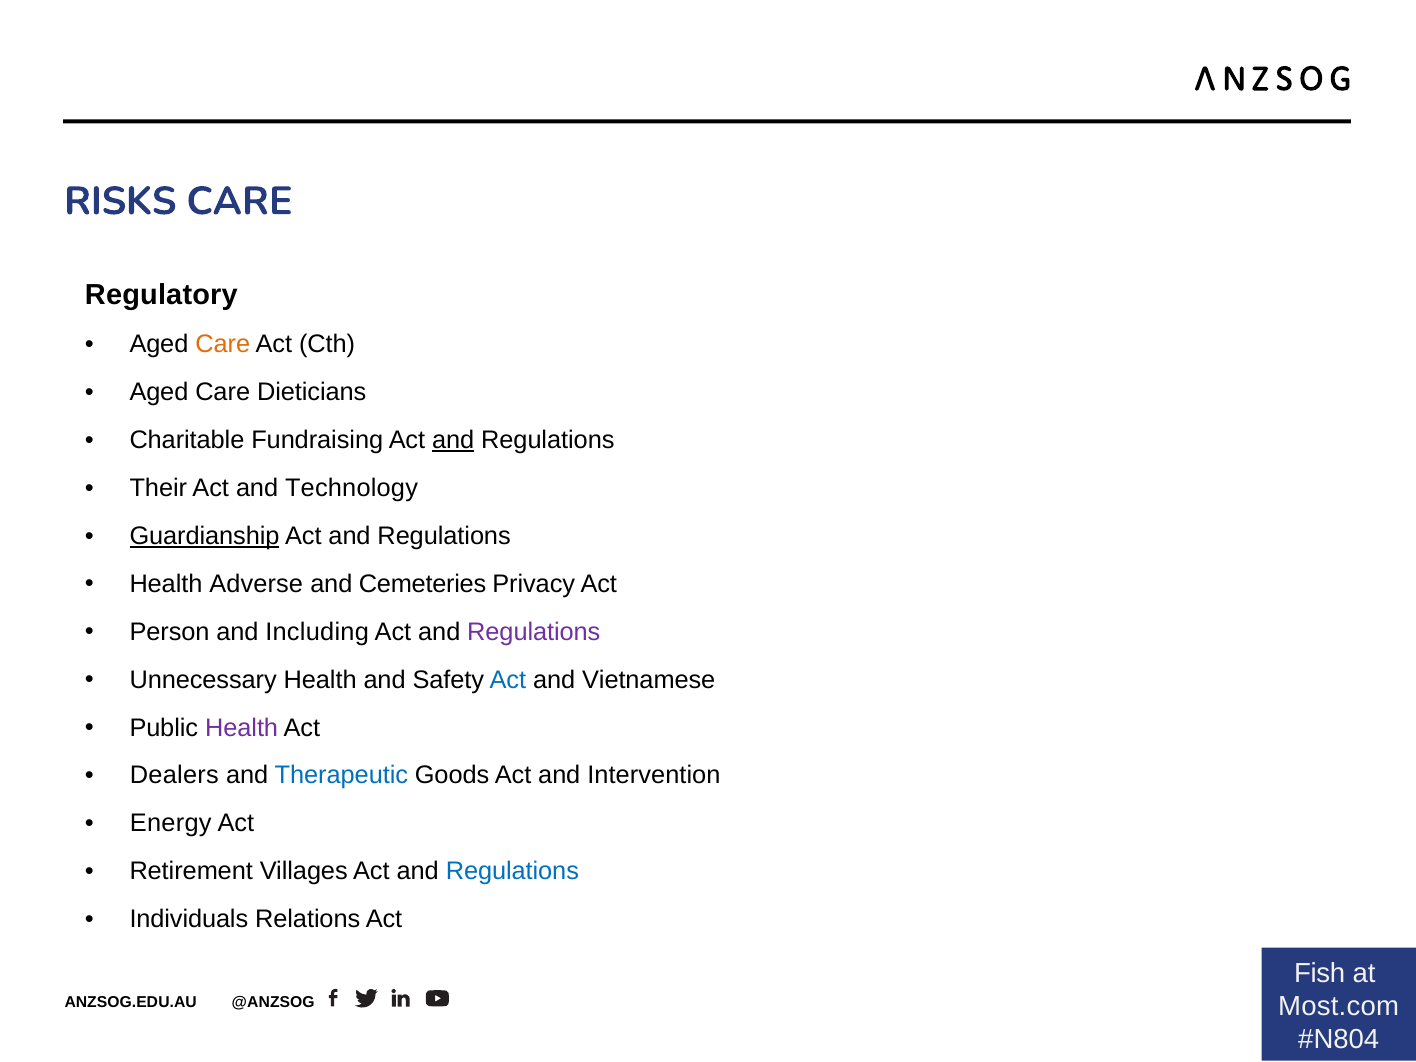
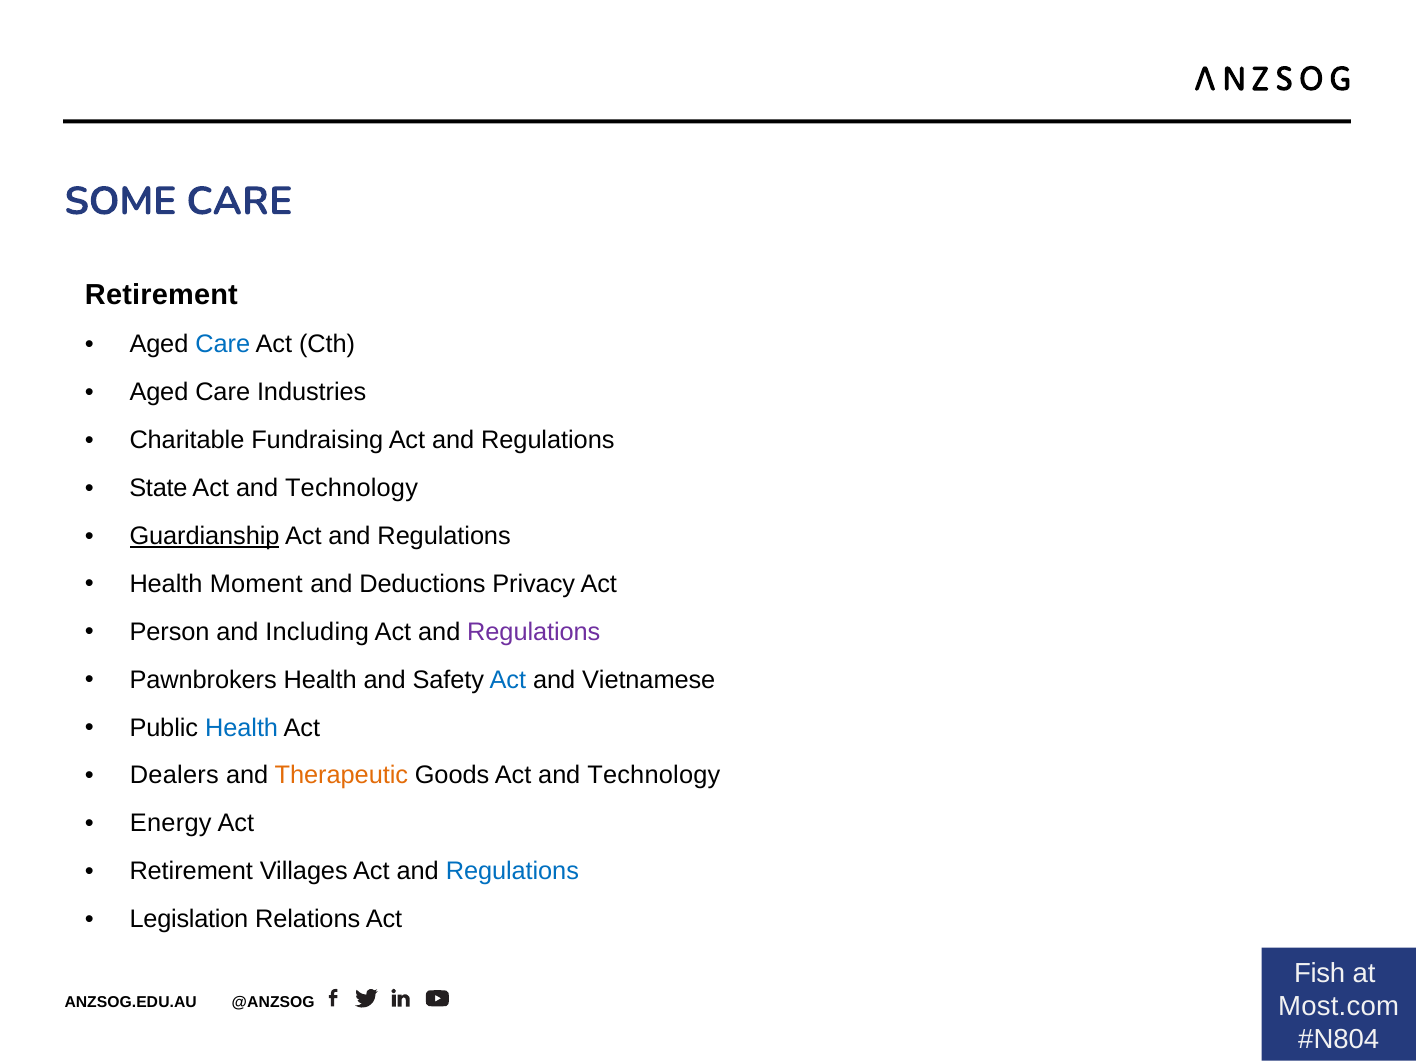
RISKS: RISKS -> SOME
Regulatory at (161, 295): Regulatory -> Retirement
Care at (223, 345) colour: orange -> blue
Dieticians: Dieticians -> Industries
and at (453, 440) underline: present -> none
Their: Their -> State
Adverse: Adverse -> Moment
Cemeteries: Cemeteries -> Deductions
Unnecessary: Unnecessary -> Pawnbrokers
Health at (242, 728) colour: purple -> blue
Therapeutic colour: blue -> orange
Goods Act and Intervention: Intervention -> Technology
Individuals: Individuals -> Legislation
